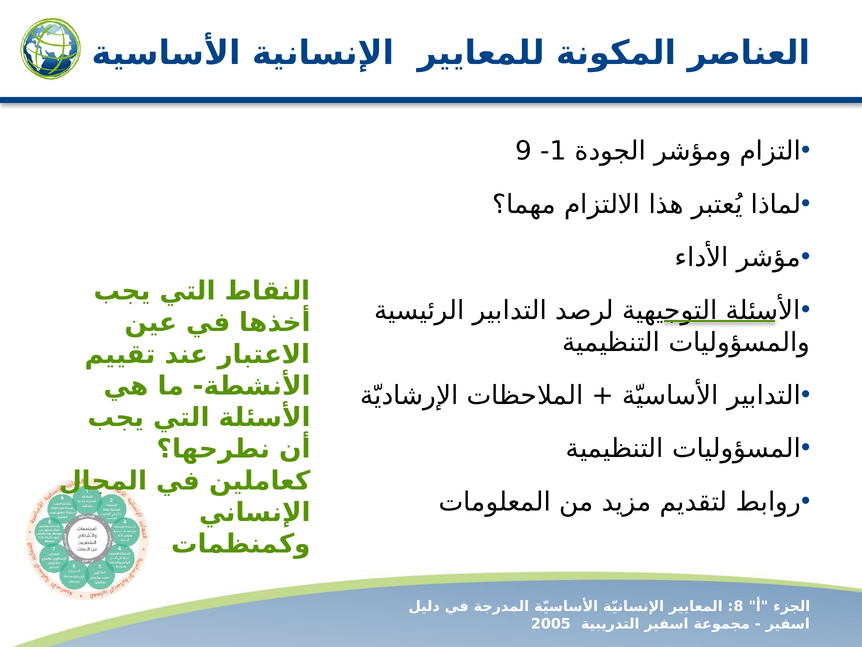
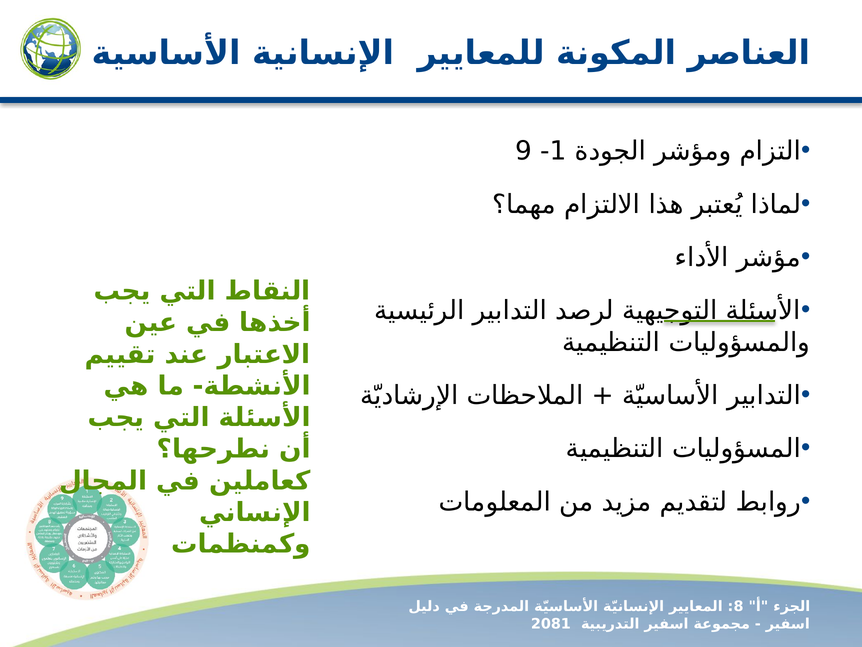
2005: 2005 -> 2081
